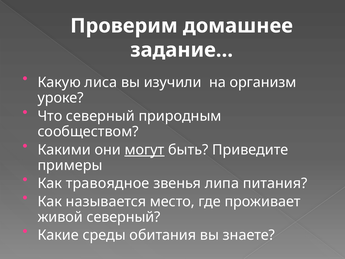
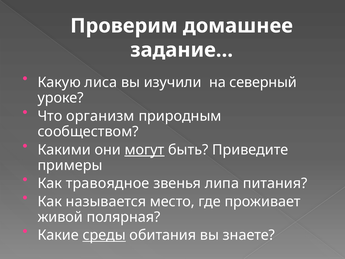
организм: организм -> северный
Что северный: северный -> организм
живой северный: северный -> полярная
среды underline: none -> present
